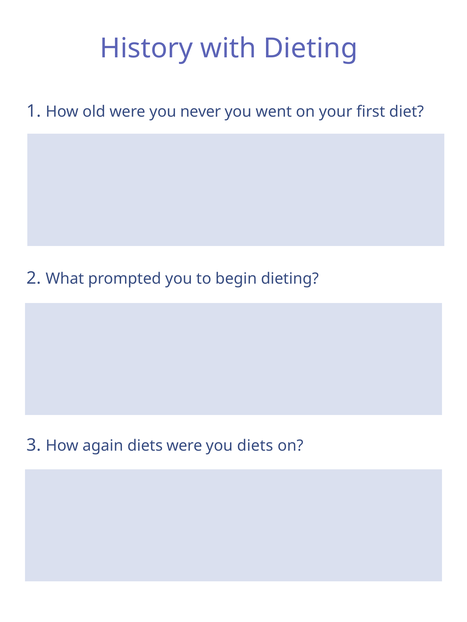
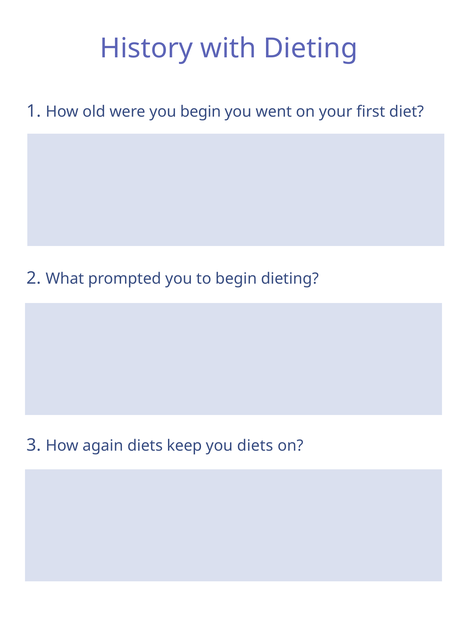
you never: never -> begin
diets were: were -> keep
